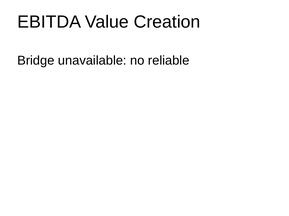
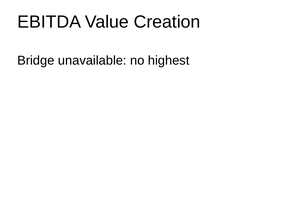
reliable: reliable -> highest
